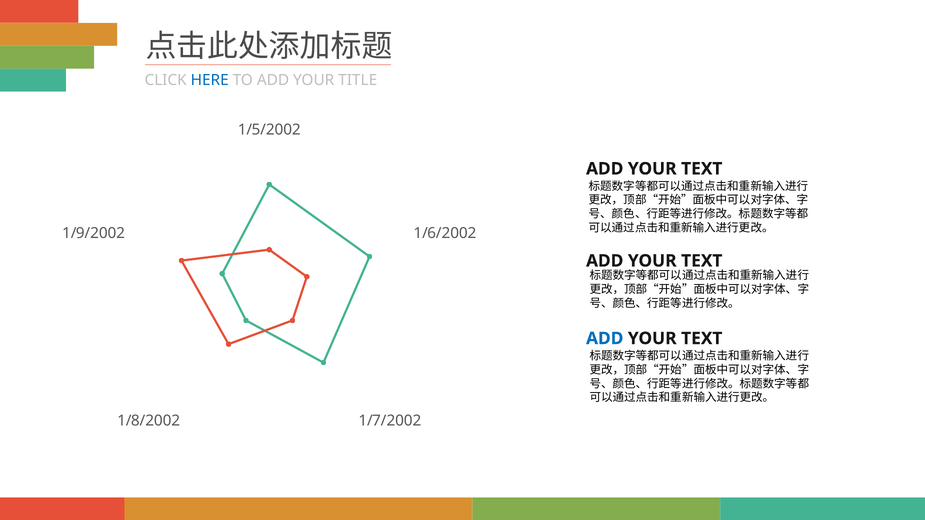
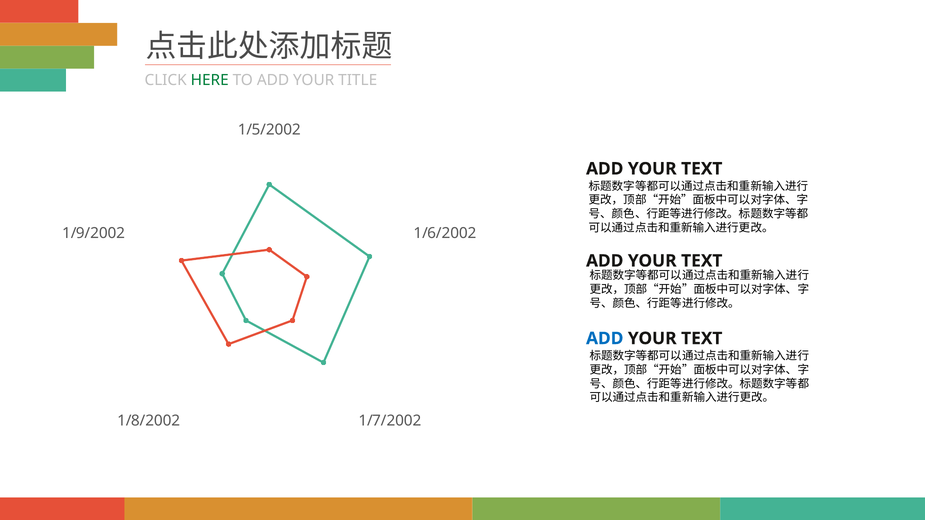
HERE colour: blue -> green
